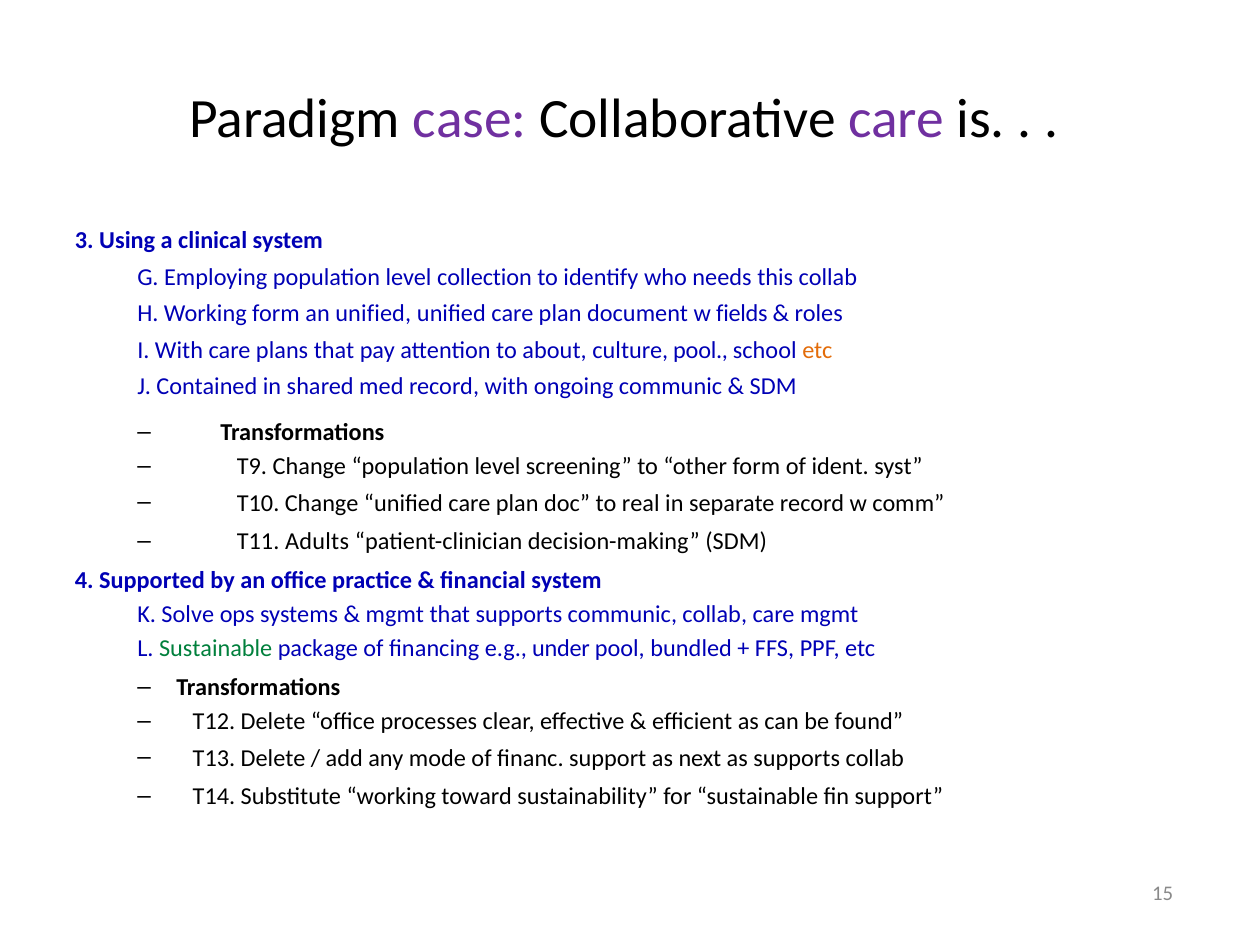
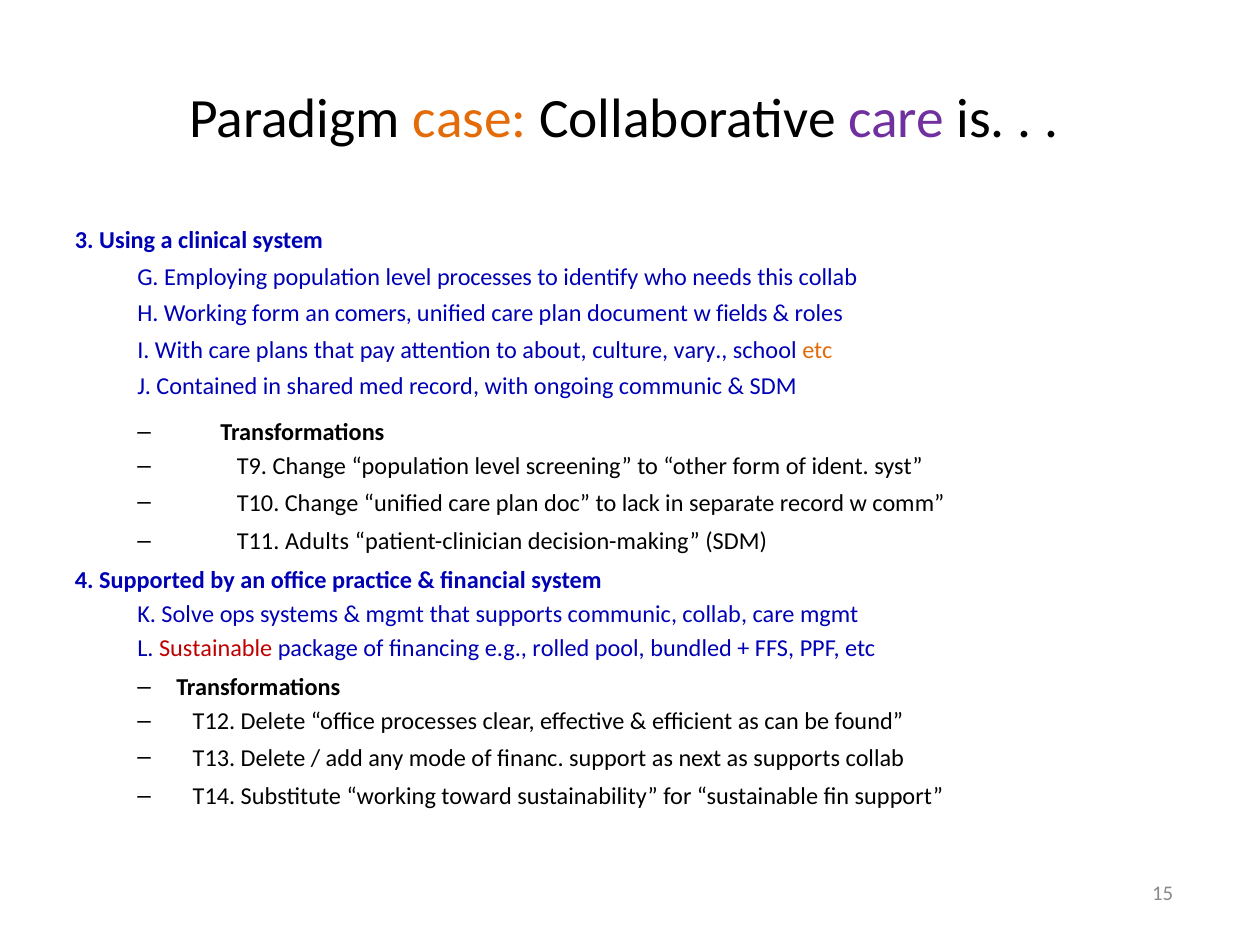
case colour: purple -> orange
level collection: collection -> processes
an unified: unified -> comers
culture pool: pool -> vary
real: real -> lack
Sustainable at (216, 649) colour: green -> red
under: under -> rolled
